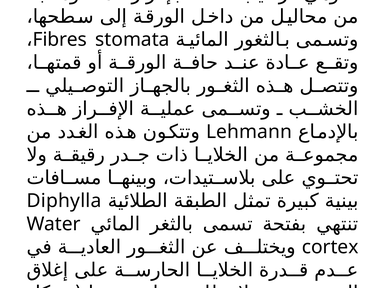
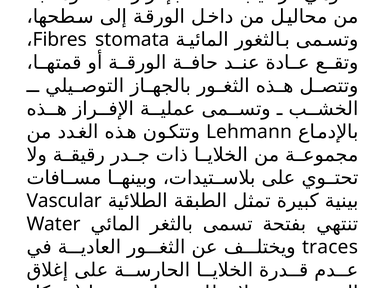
Diphylla: Diphylla -> Vascular
cortex: cortex -> traces
